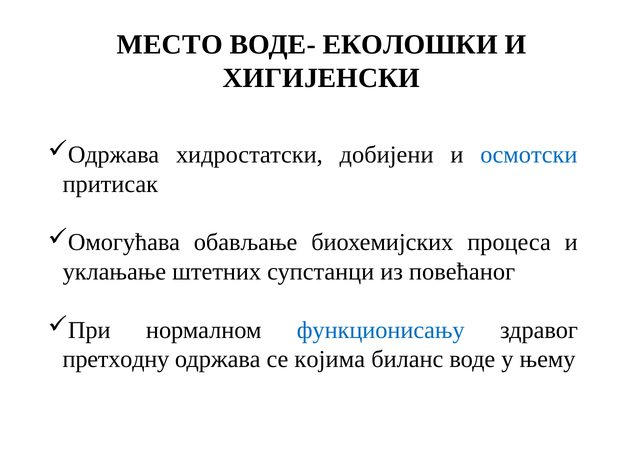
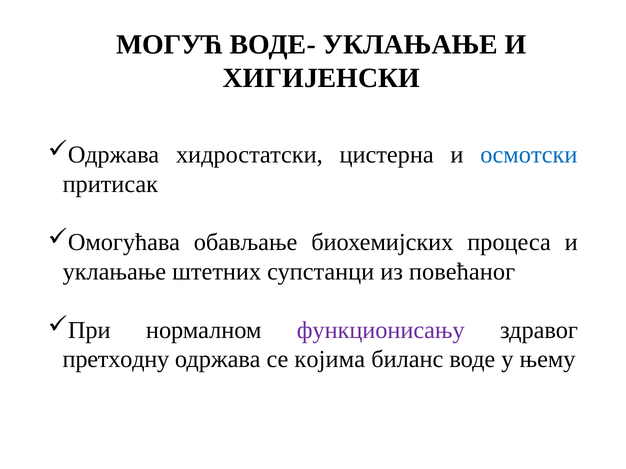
МЕСТО: МЕСТО -> МОГУЋ
ВОДЕ- ЕКОЛОШКИ: ЕКОЛОШКИ -> УКЛАЊАЊЕ
добијени: добијени -> цистерна
функционисању colour: blue -> purple
